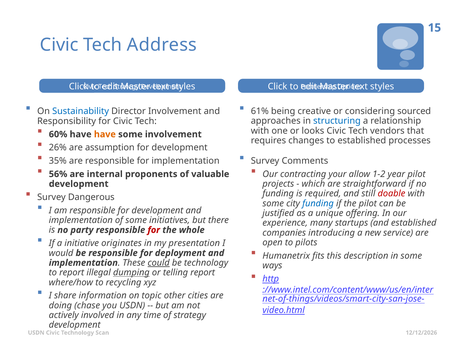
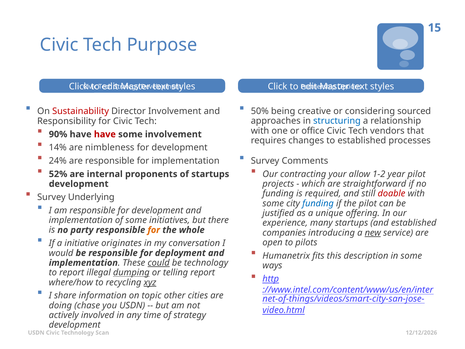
Address: Address -> Purpose
61%: 61% -> 50%
Sustainability colour: blue -> red
60%: 60% -> 90%
have at (105, 134) colour: orange -> red
looks: looks -> office
26%: 26% -> 14%
assumption: assumption -> nimbleness
35%: 35% -> 24%
56%: 56% -> 52%
of valuable: valuable -> startups
Dangerous: Dangerous -> Underlying
for at (154, 230) colour: red -> orange
new underline: none -> present
presentation: presentation -> conversation
xyz underline: none -> present
